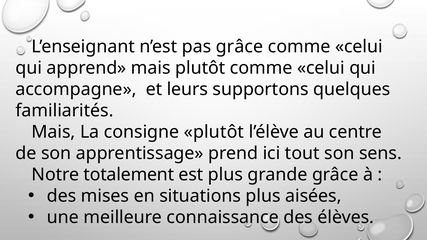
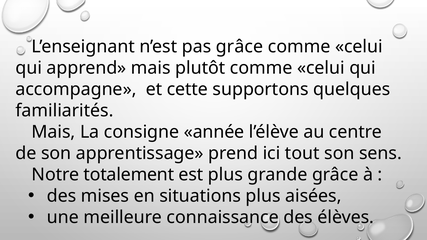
leurs: leurs -> cette
consigne plutôt: plutôt -> année
